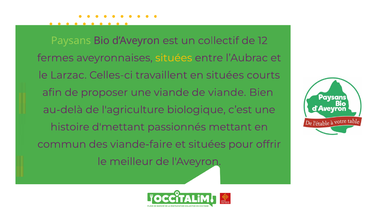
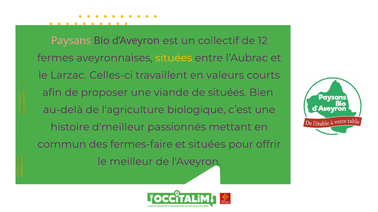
Paysans colour: light green -> pink
en situées: situées -> valeurs
de viande: viande -> situées
d'mettant: d'mettant -> d'meilleur
viande-faire: viande-faire -> fermes-faire
